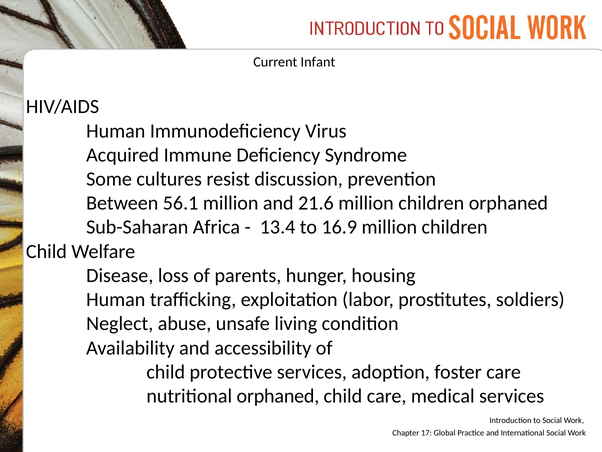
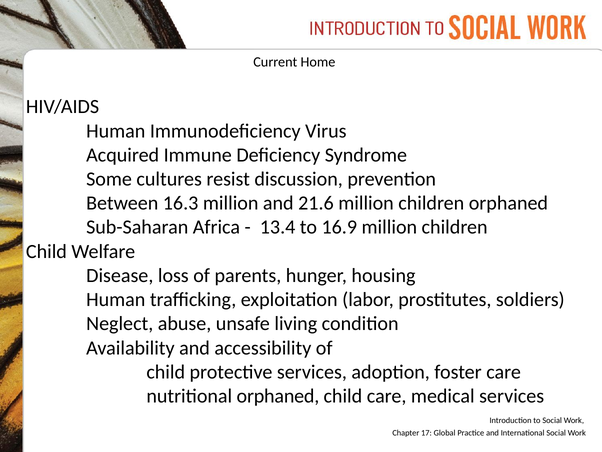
Infant: Infant -> Home
56.1: 56.1 -> 16.3
